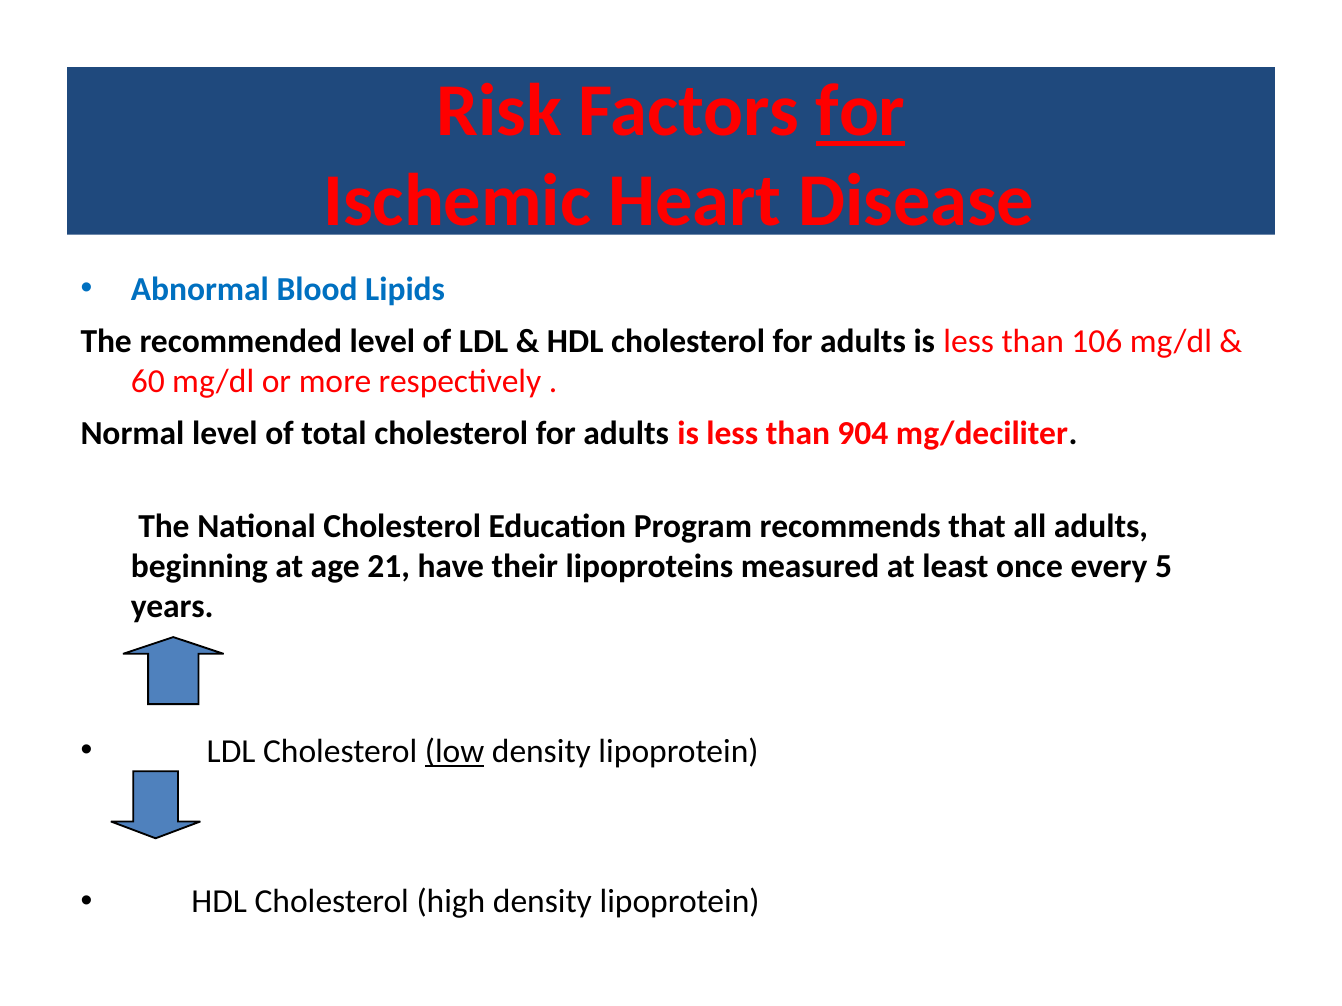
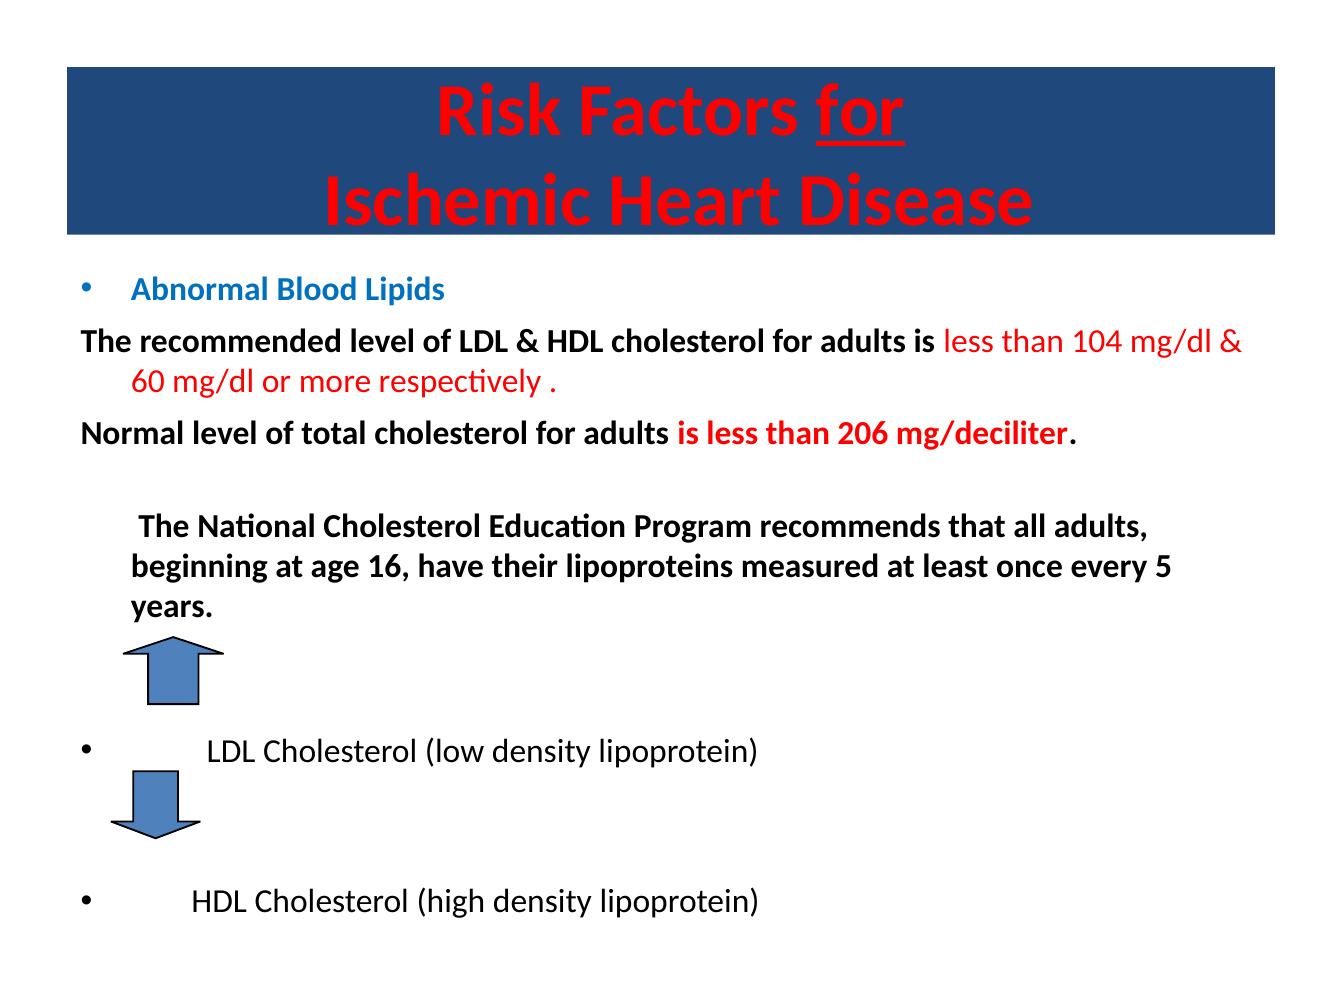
106: 106 -> 104
904: 904 -> 206
21: 21 -> 16
low underline: present -> none
